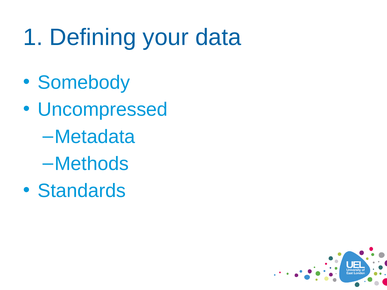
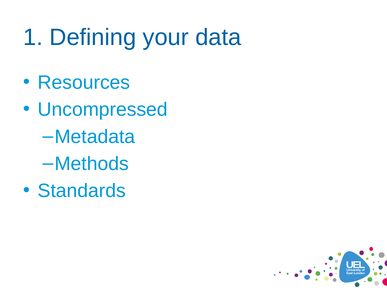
Somebody: Somebody -> Resources
